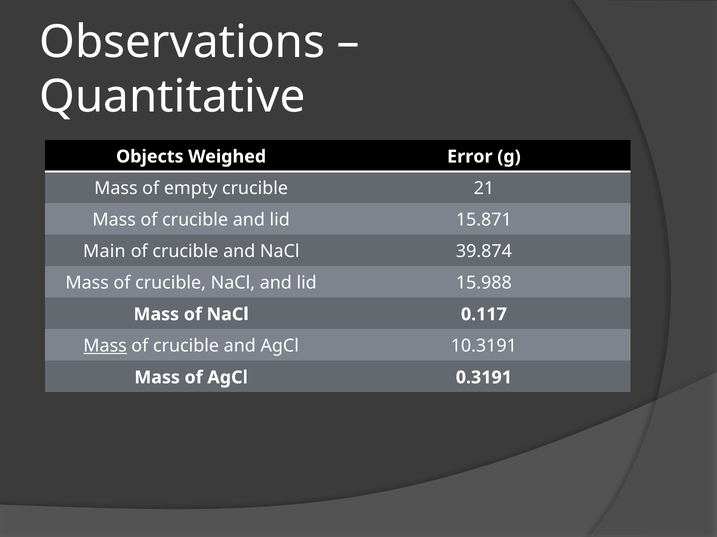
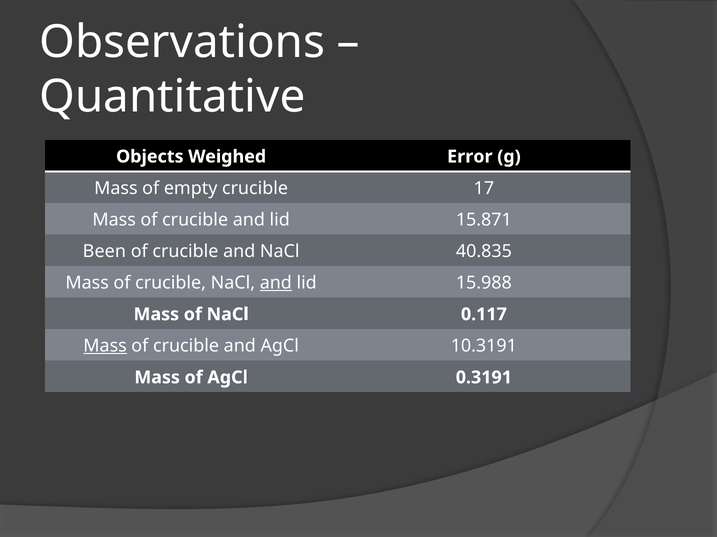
21: 21 -> 17
Main: Main -> Been
39.874: 39.874 -> 40.835
and at (276, 283) underline: none -> present
